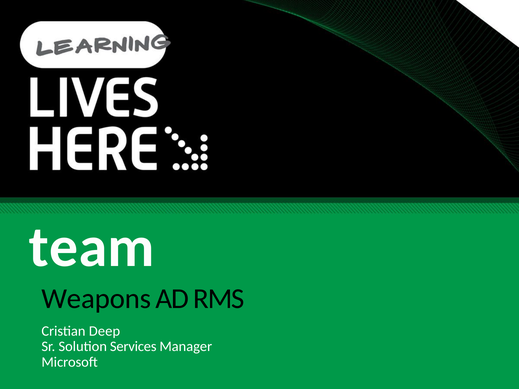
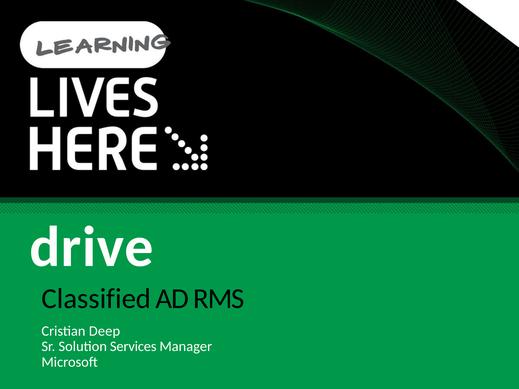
team: team -> drive
Weapons: Weapons -> Classified
